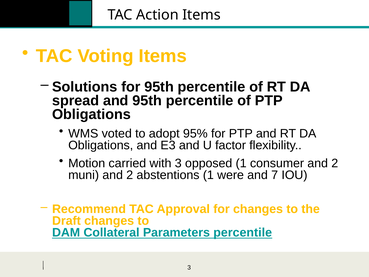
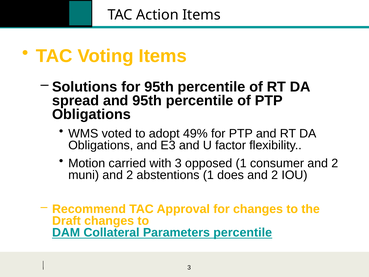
95%: 95% -> 49%
were: were -> does
7 at (275, 175): 7 -> 2
